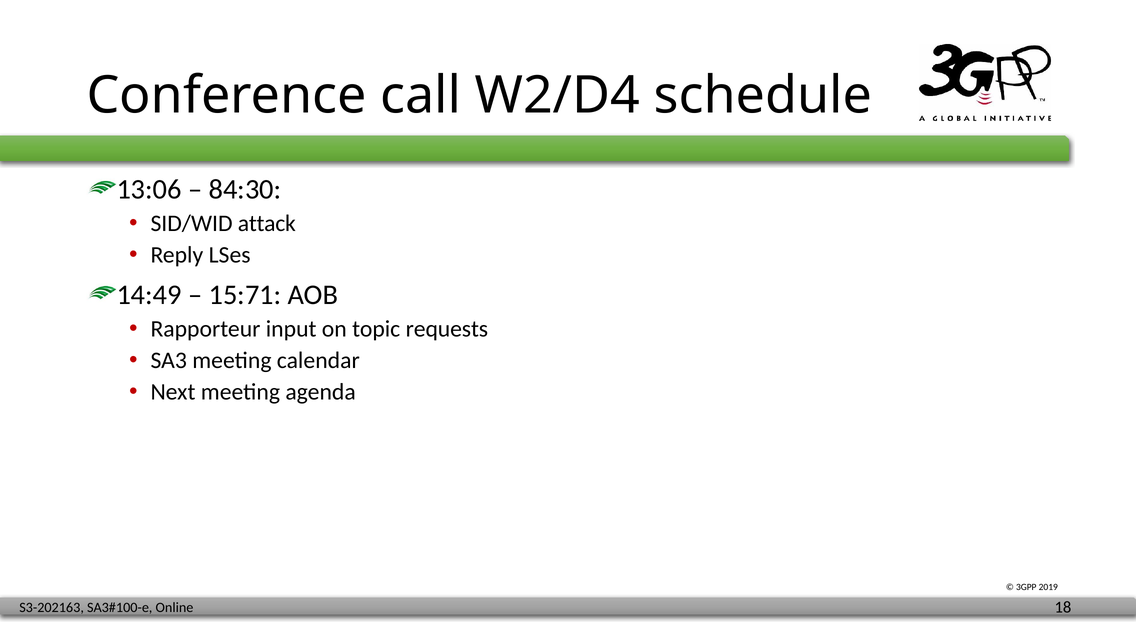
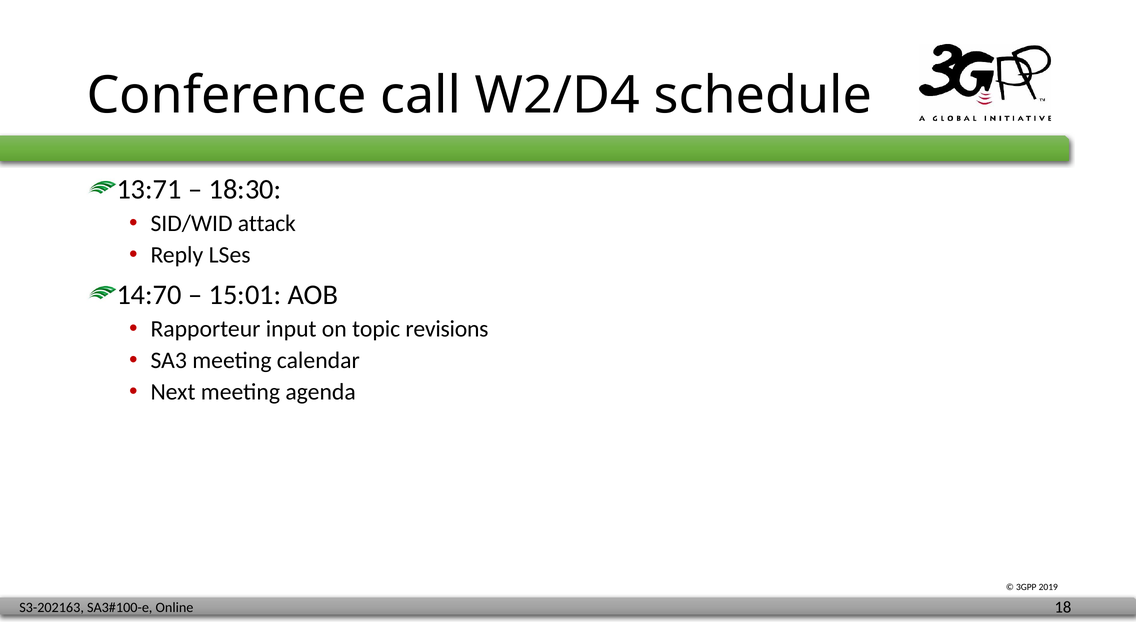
13:06: 13:06 -> 13:71
84:30: 84:30 -> 18:30
14:49: 14:49 -> 14:70
15:71: 15:71 -> 15:01
requests: requests -> revisions
